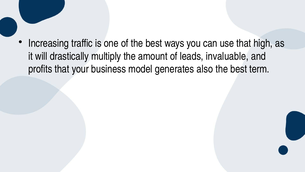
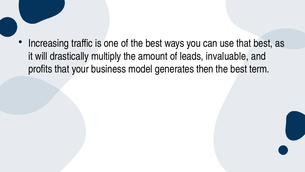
that high: high -> best
also: also -> then
